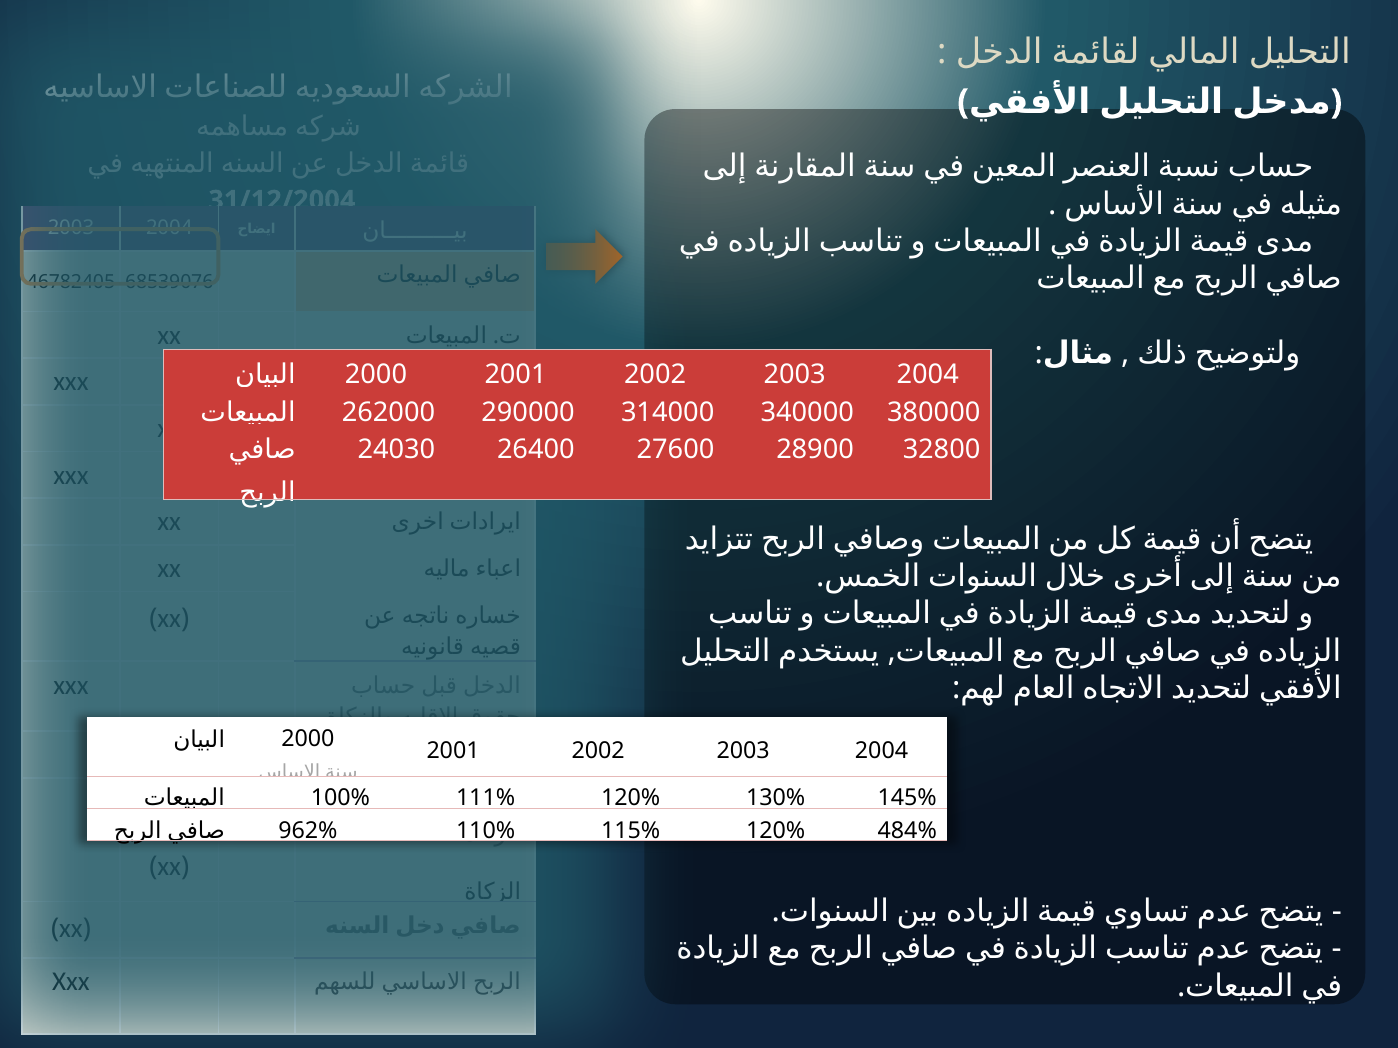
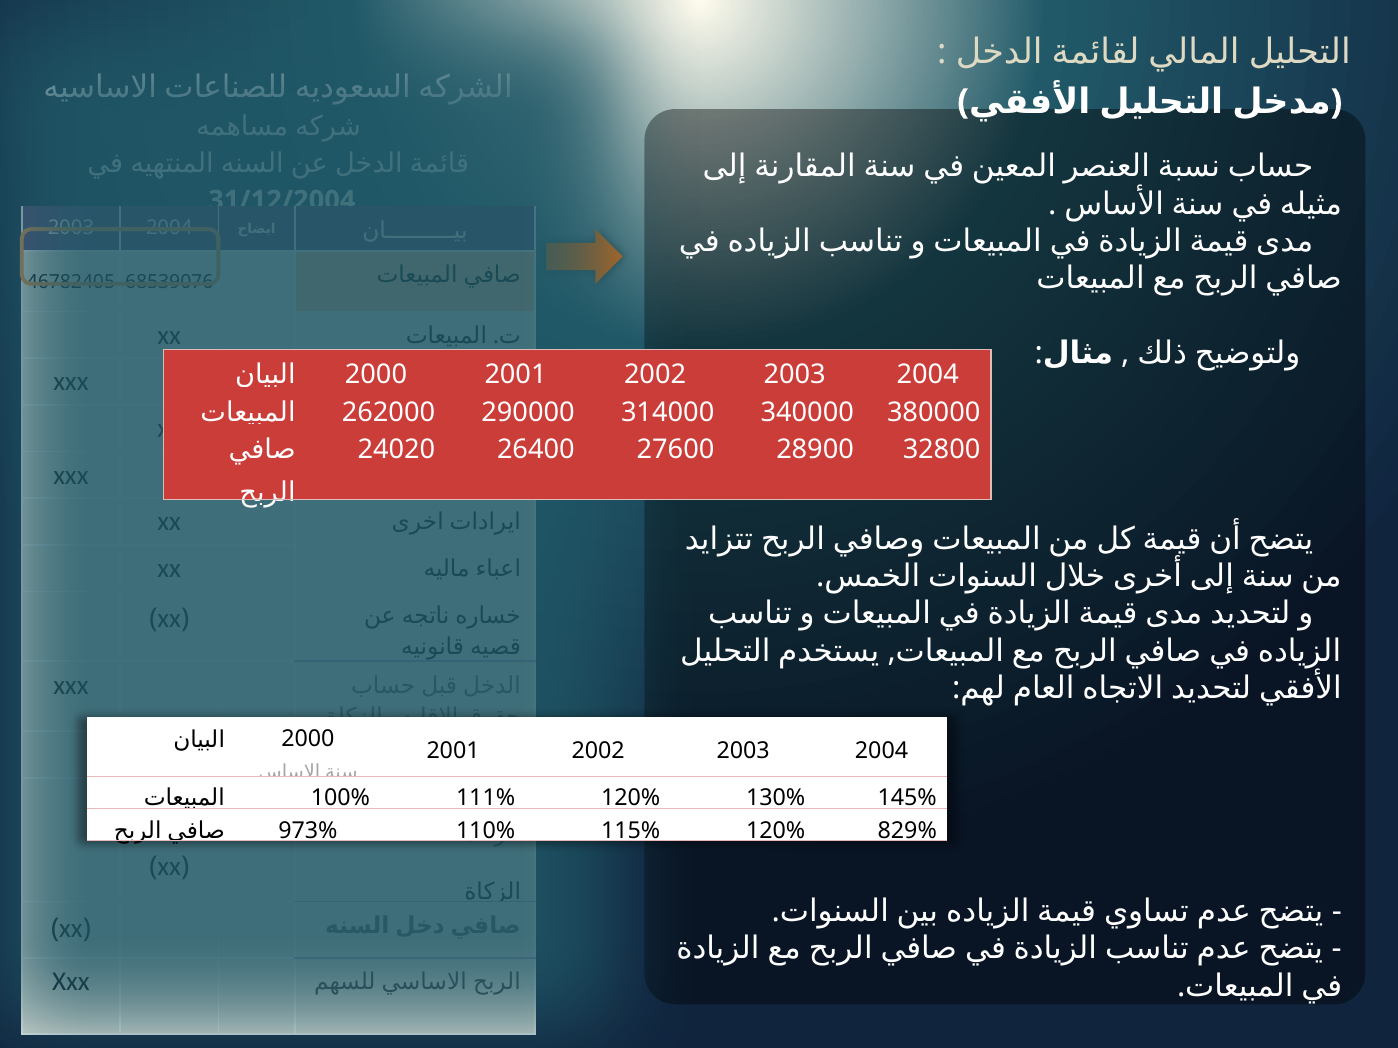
24030: 24030 -> 24020
962%: 962% -> 973%
484%: 484% -> 829%
